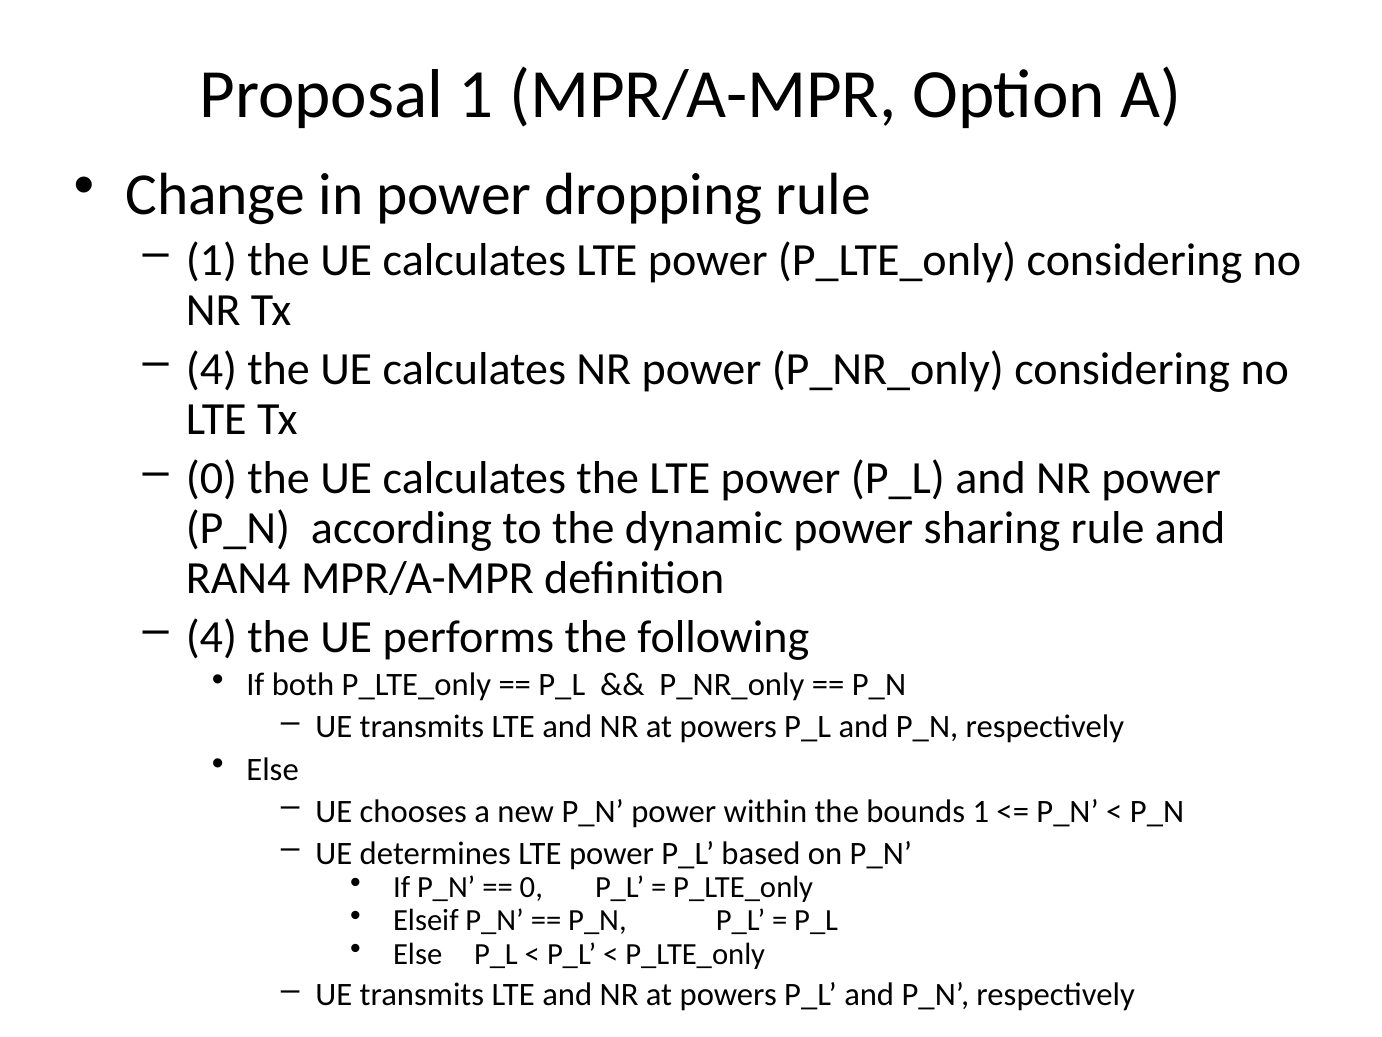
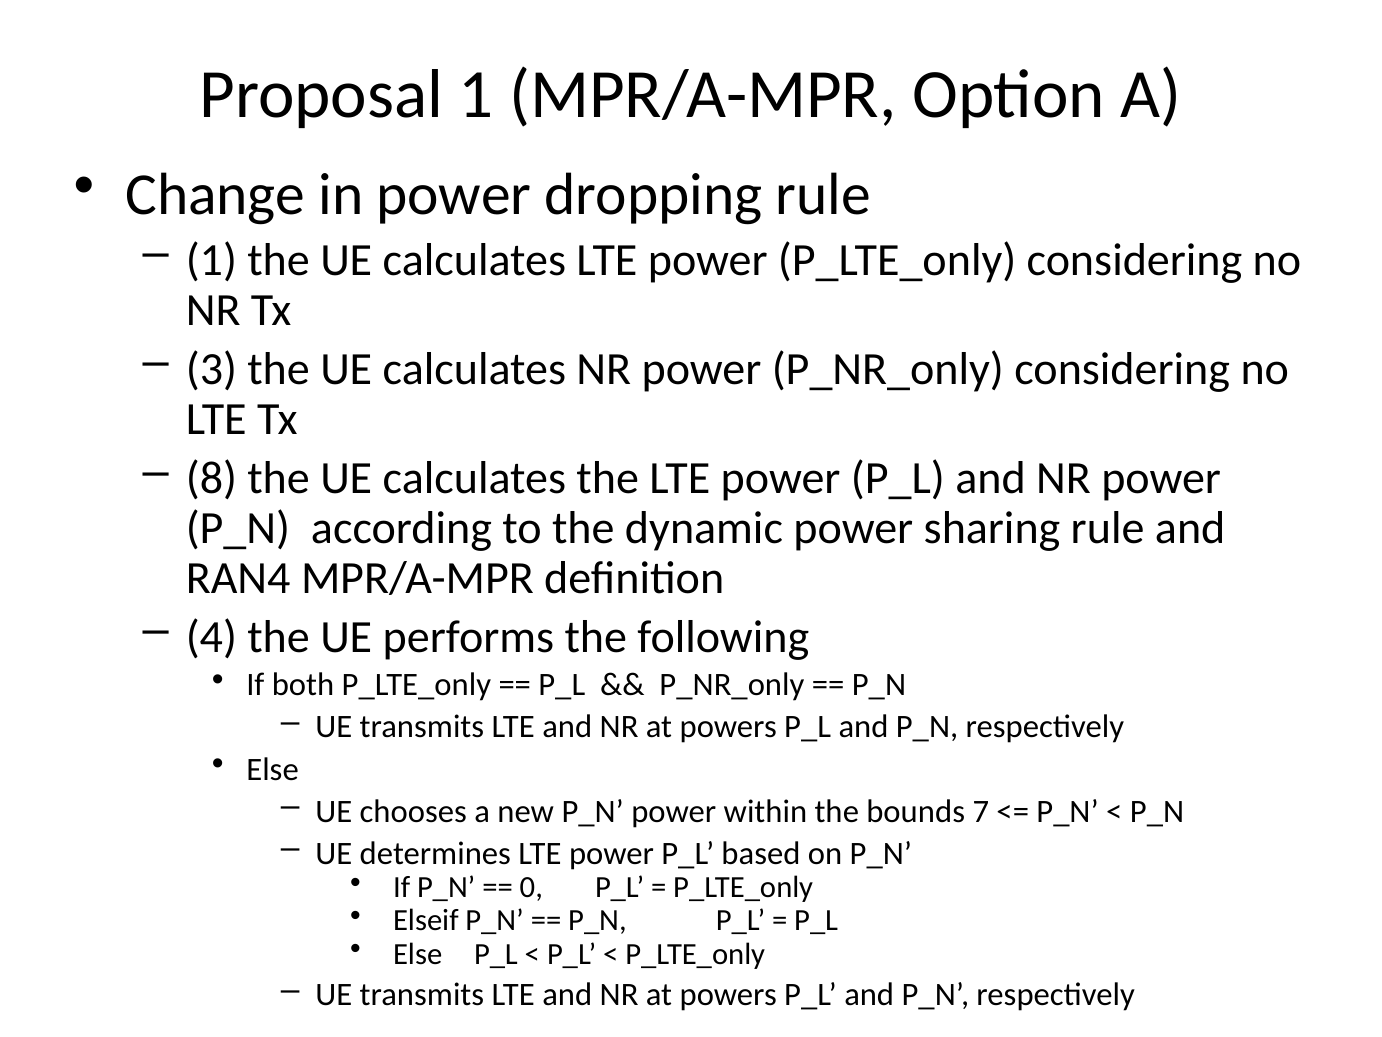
4 at (212, 369): 4 -> 3
0 at (212, 478): 0 -> 8
bounds 1: 1 -> 7
